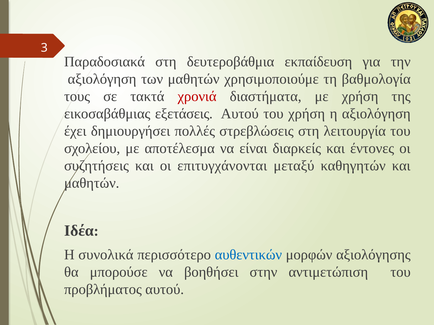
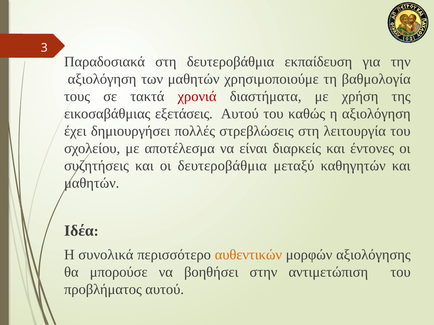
του χρήση: χρήση -> καθώς
οι επιτυγχάνονται: επιτυγχάνονται -> δευτεροβάθμια
αυθεντικών colour: blue -> orange
